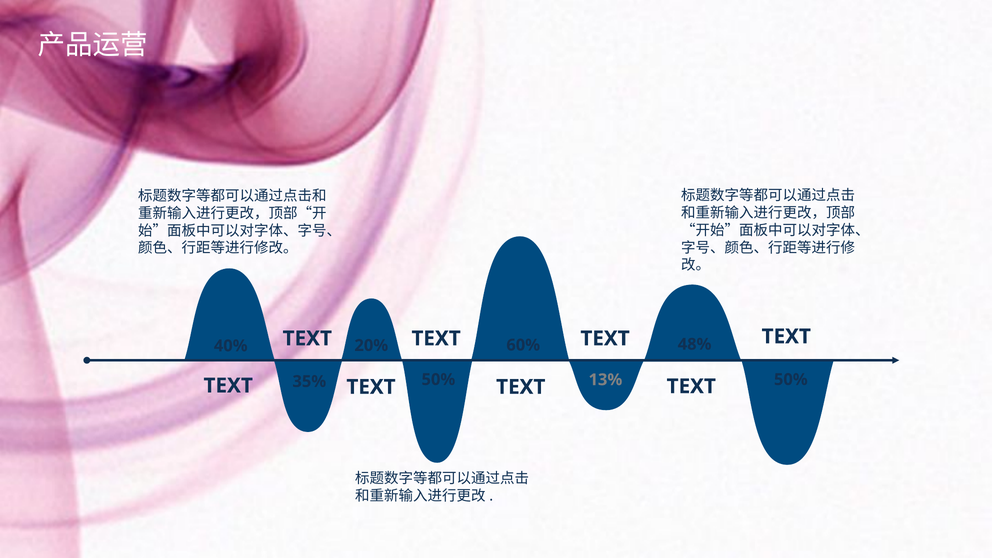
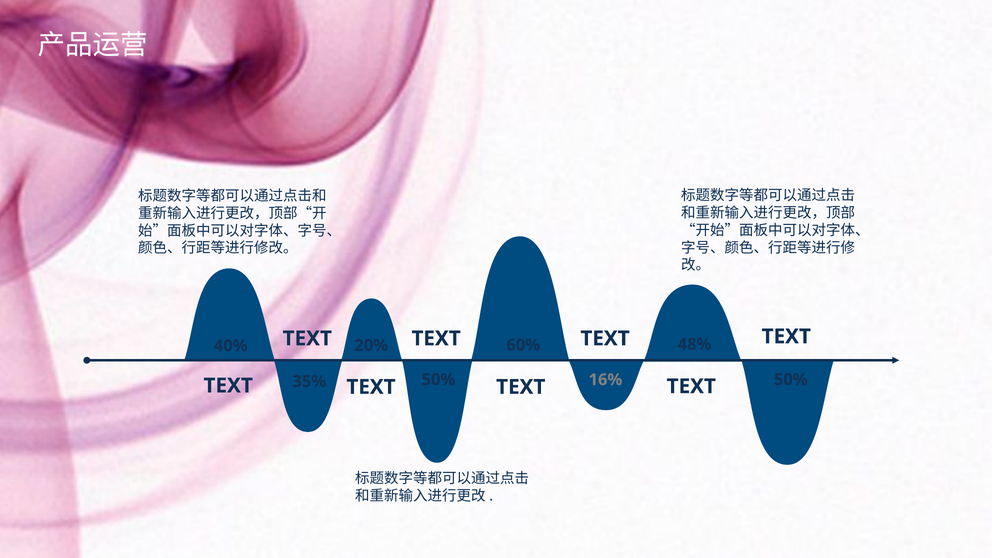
13%: 13% -> 16%
